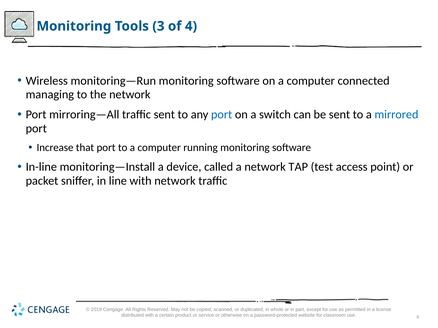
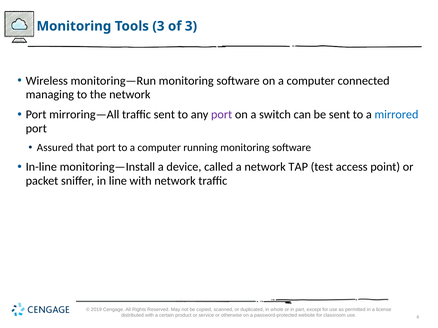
of 4: 4 -> 3
port at (222, 115) colour: blue -> purple
Increase: Increase -> Assured
